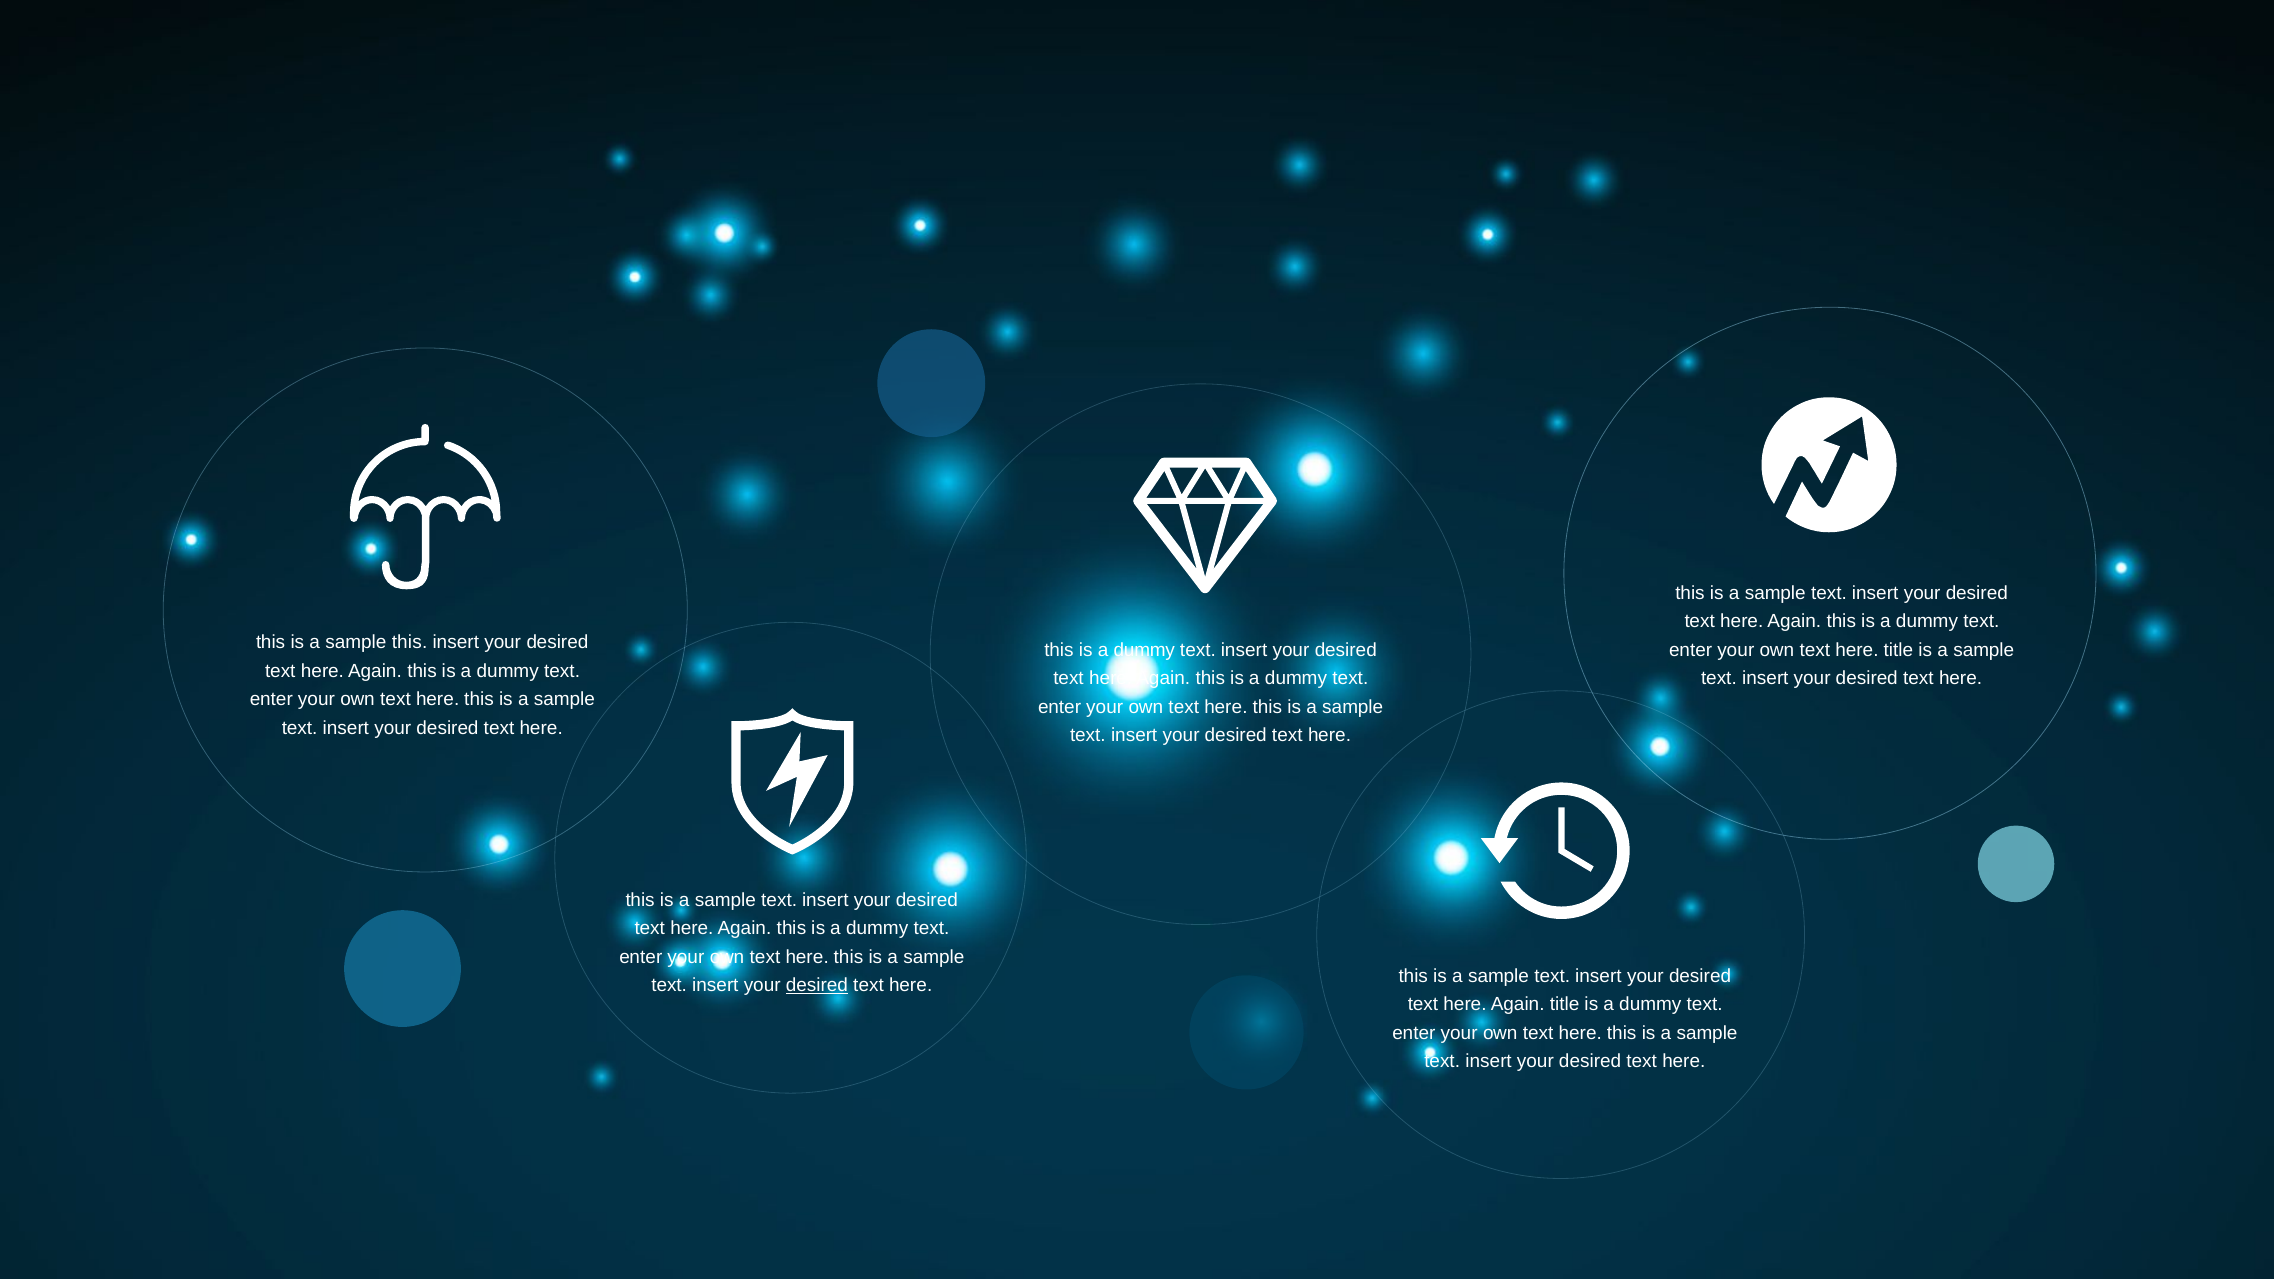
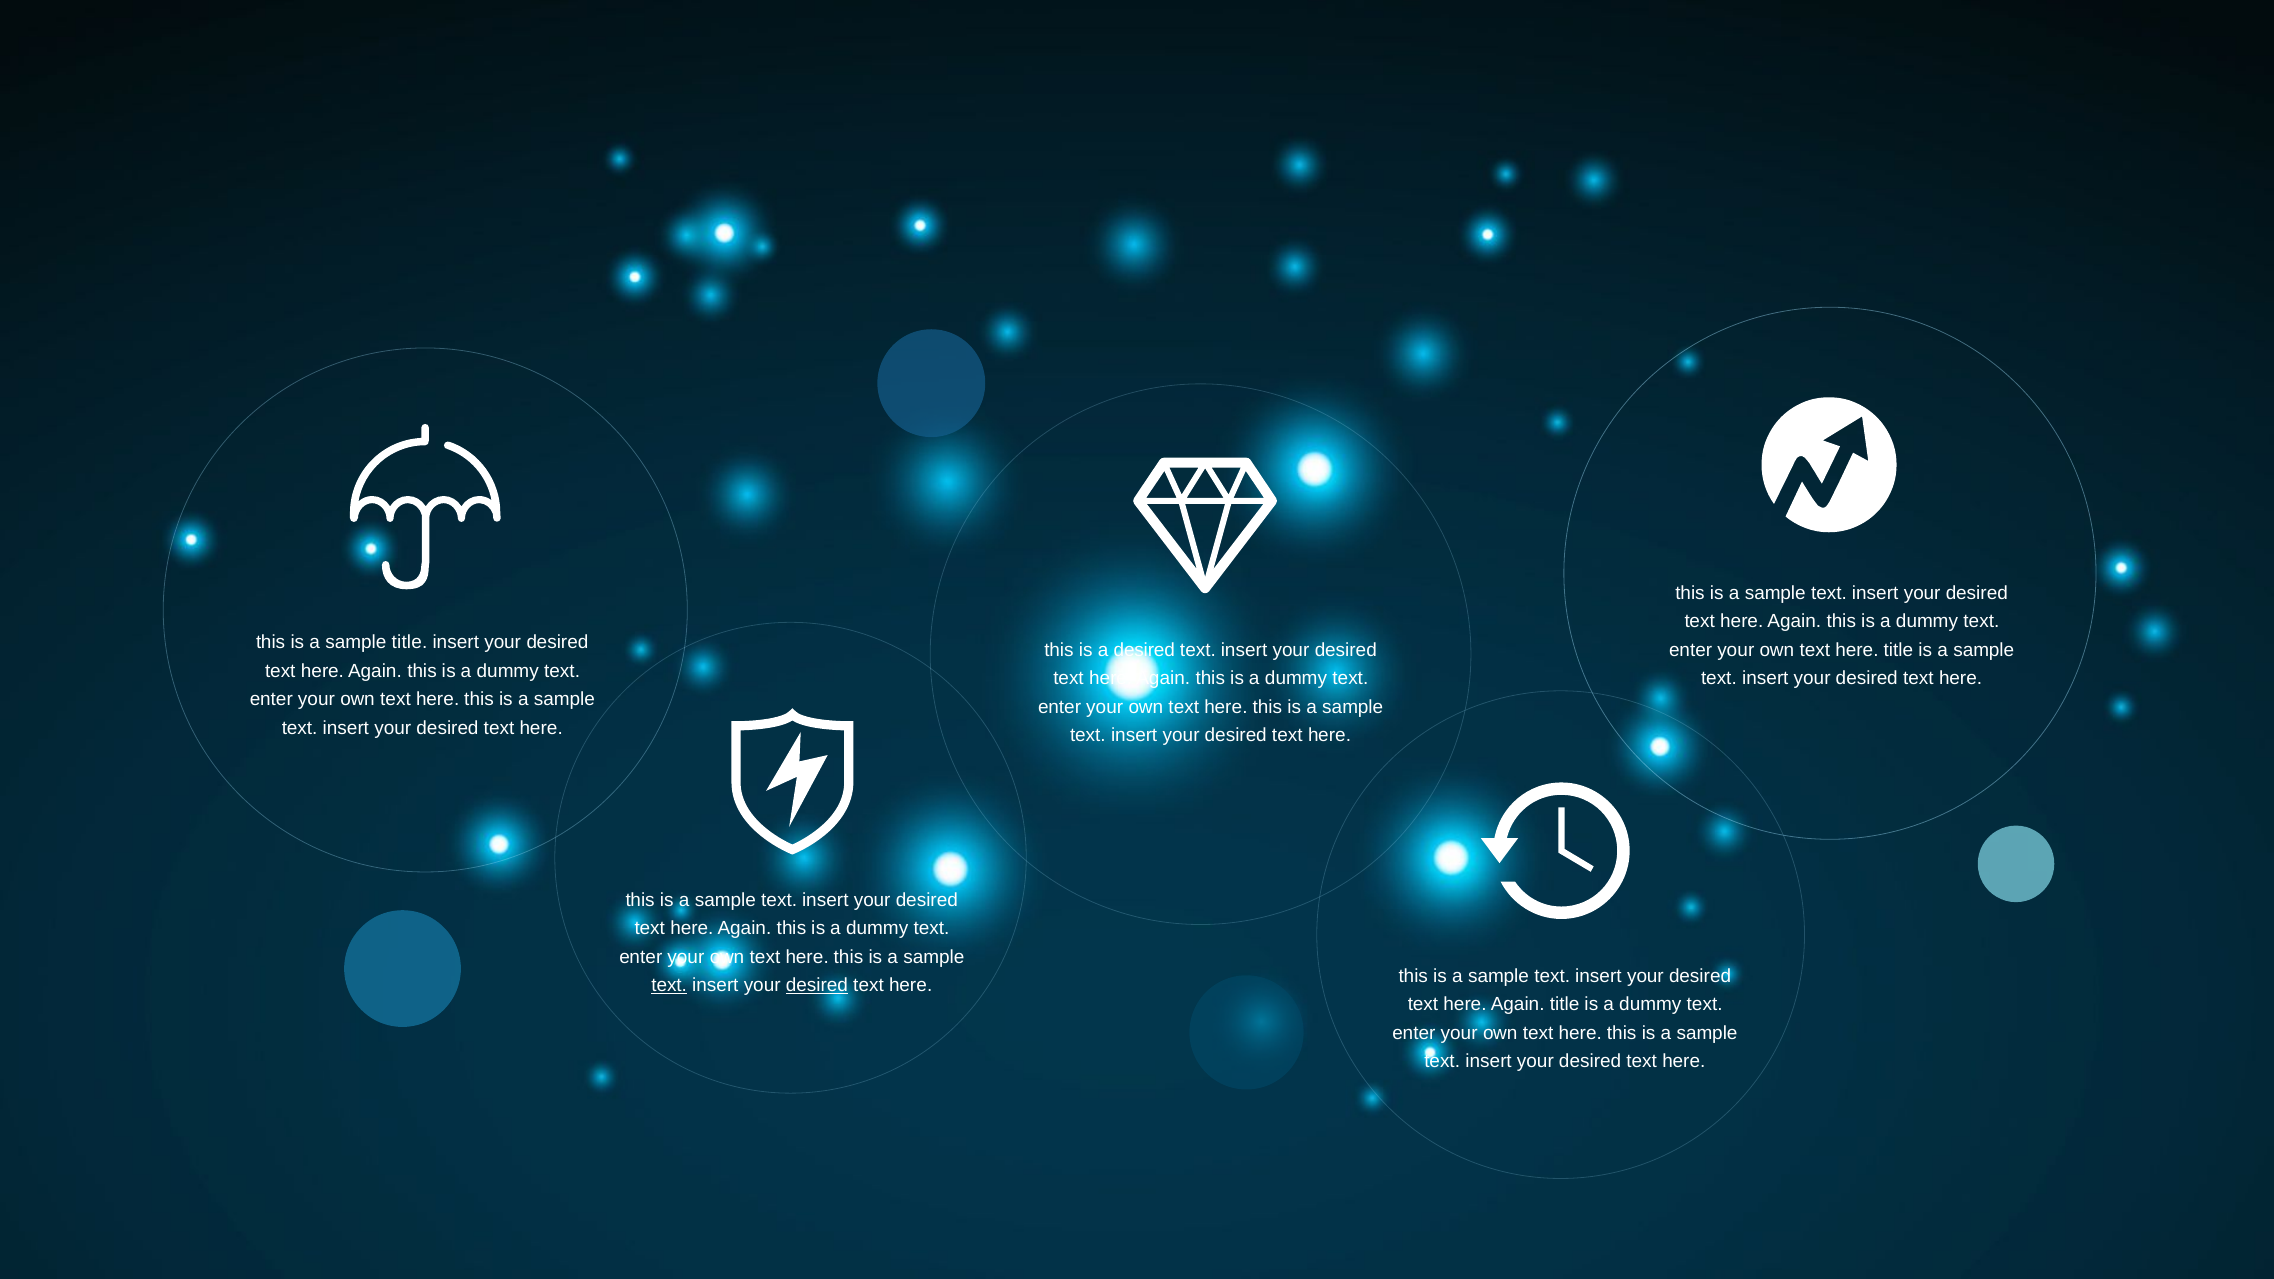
sample this: this -> title
dummy at (1144, 650): dummy -> desired
text at (669, 986) underline: none -> present
